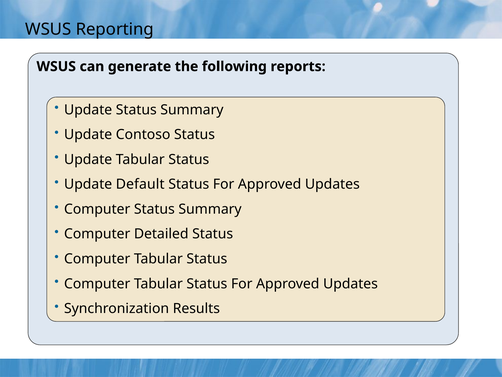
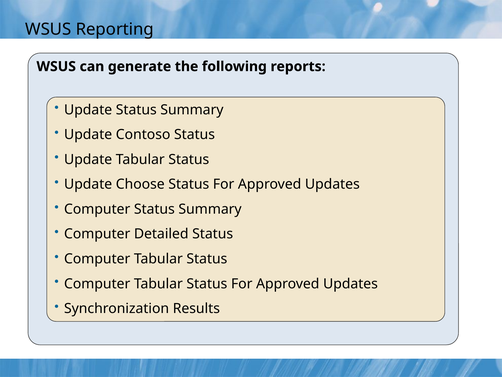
Default: Default -> Choose
